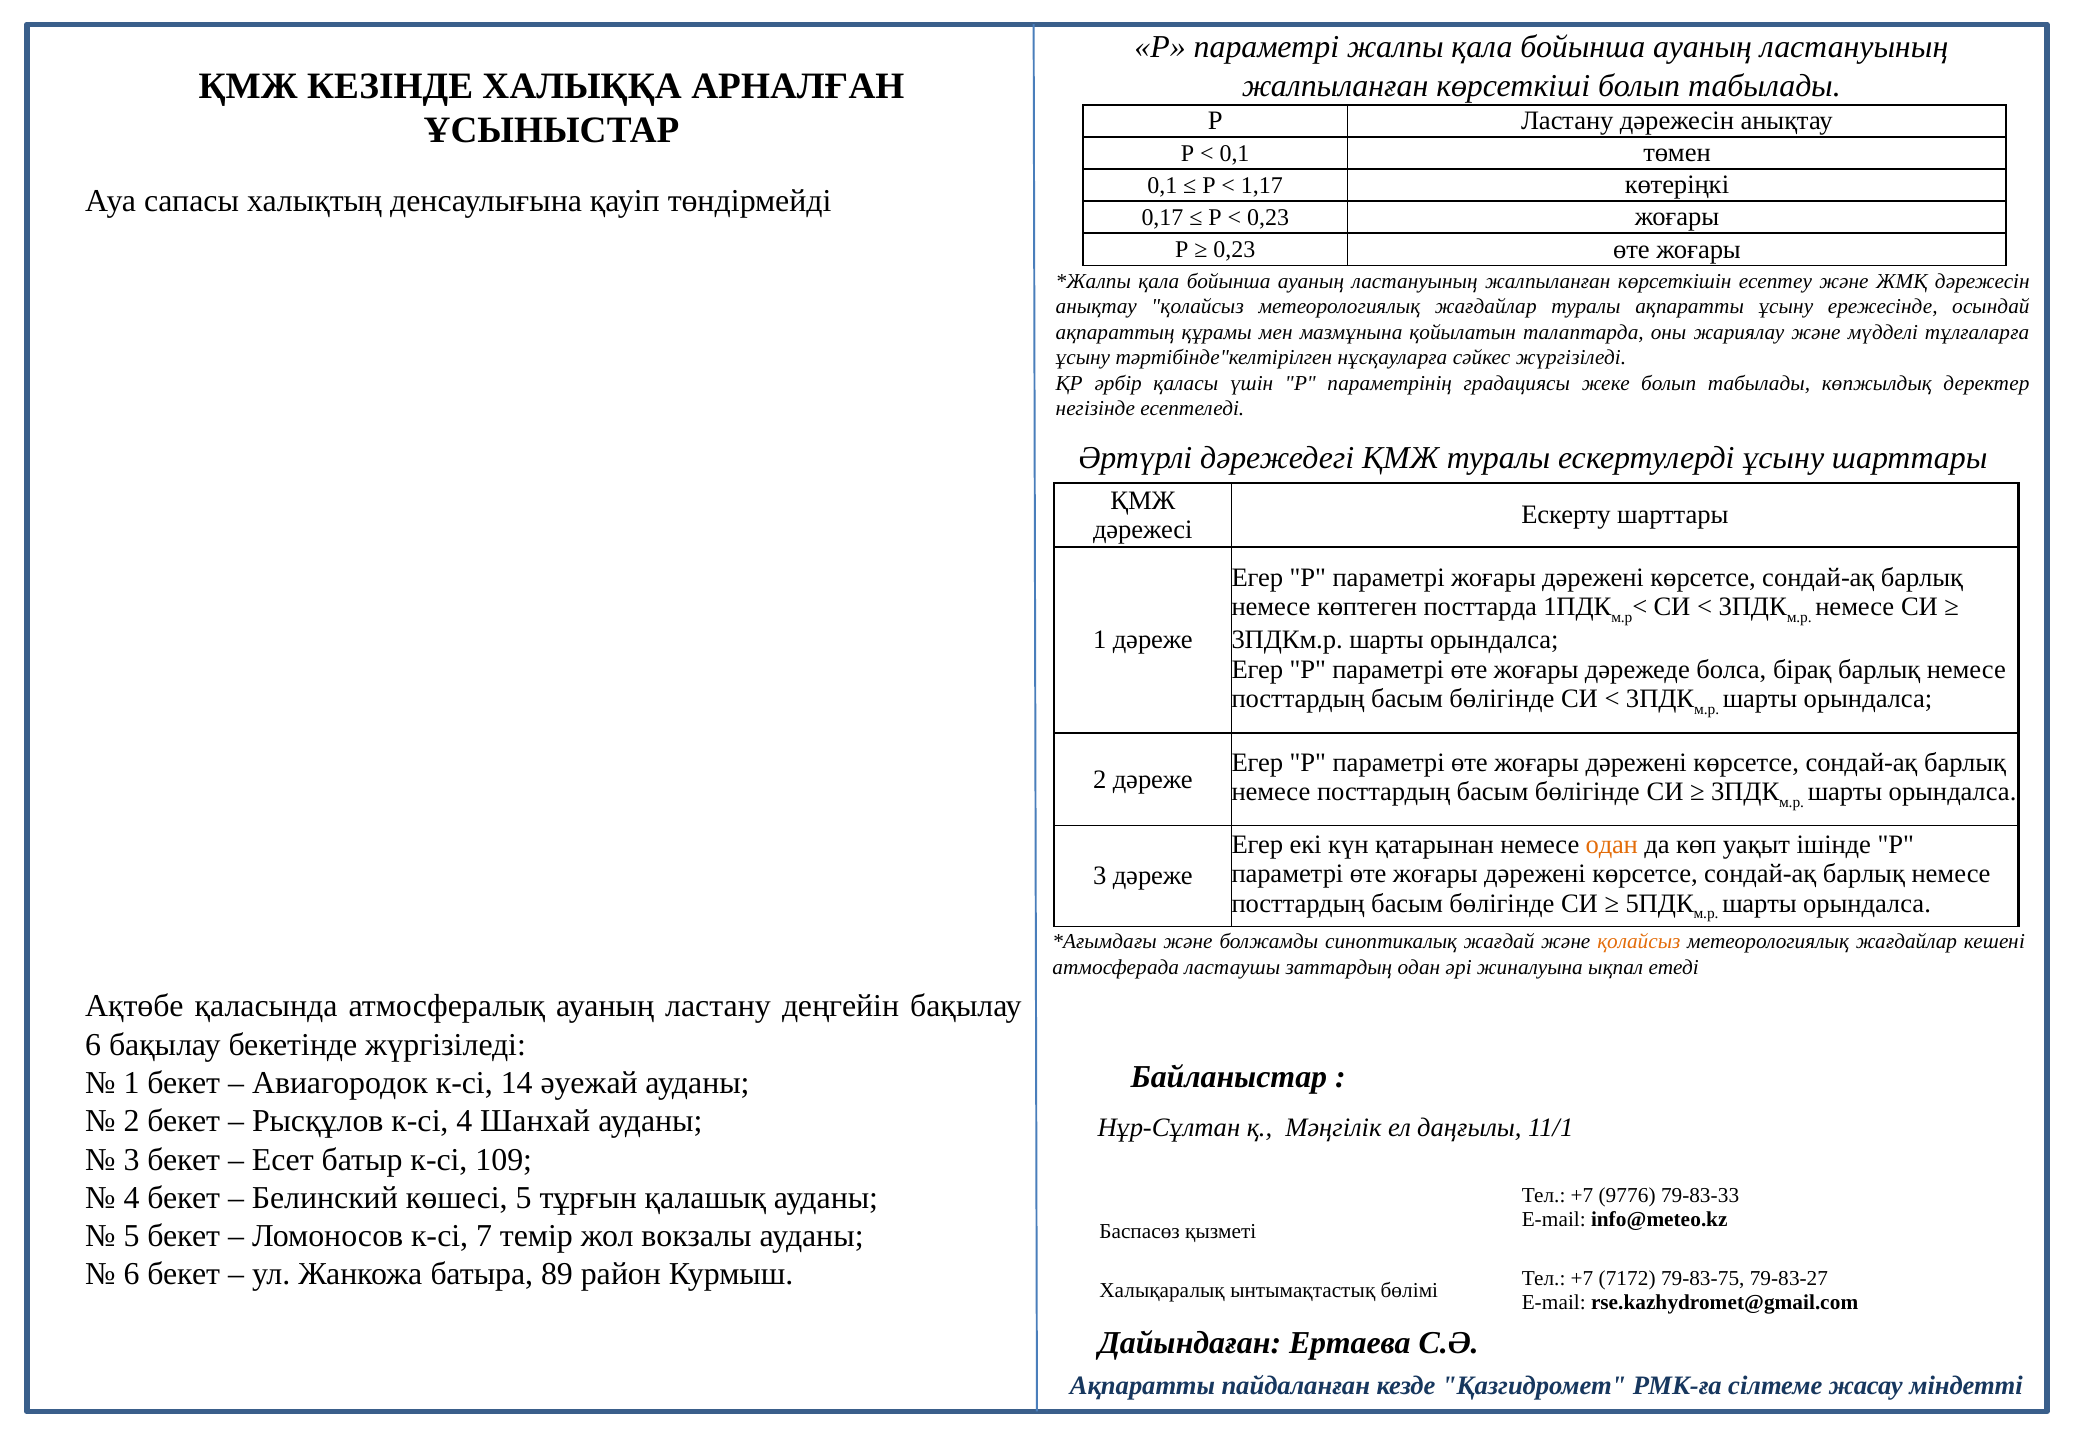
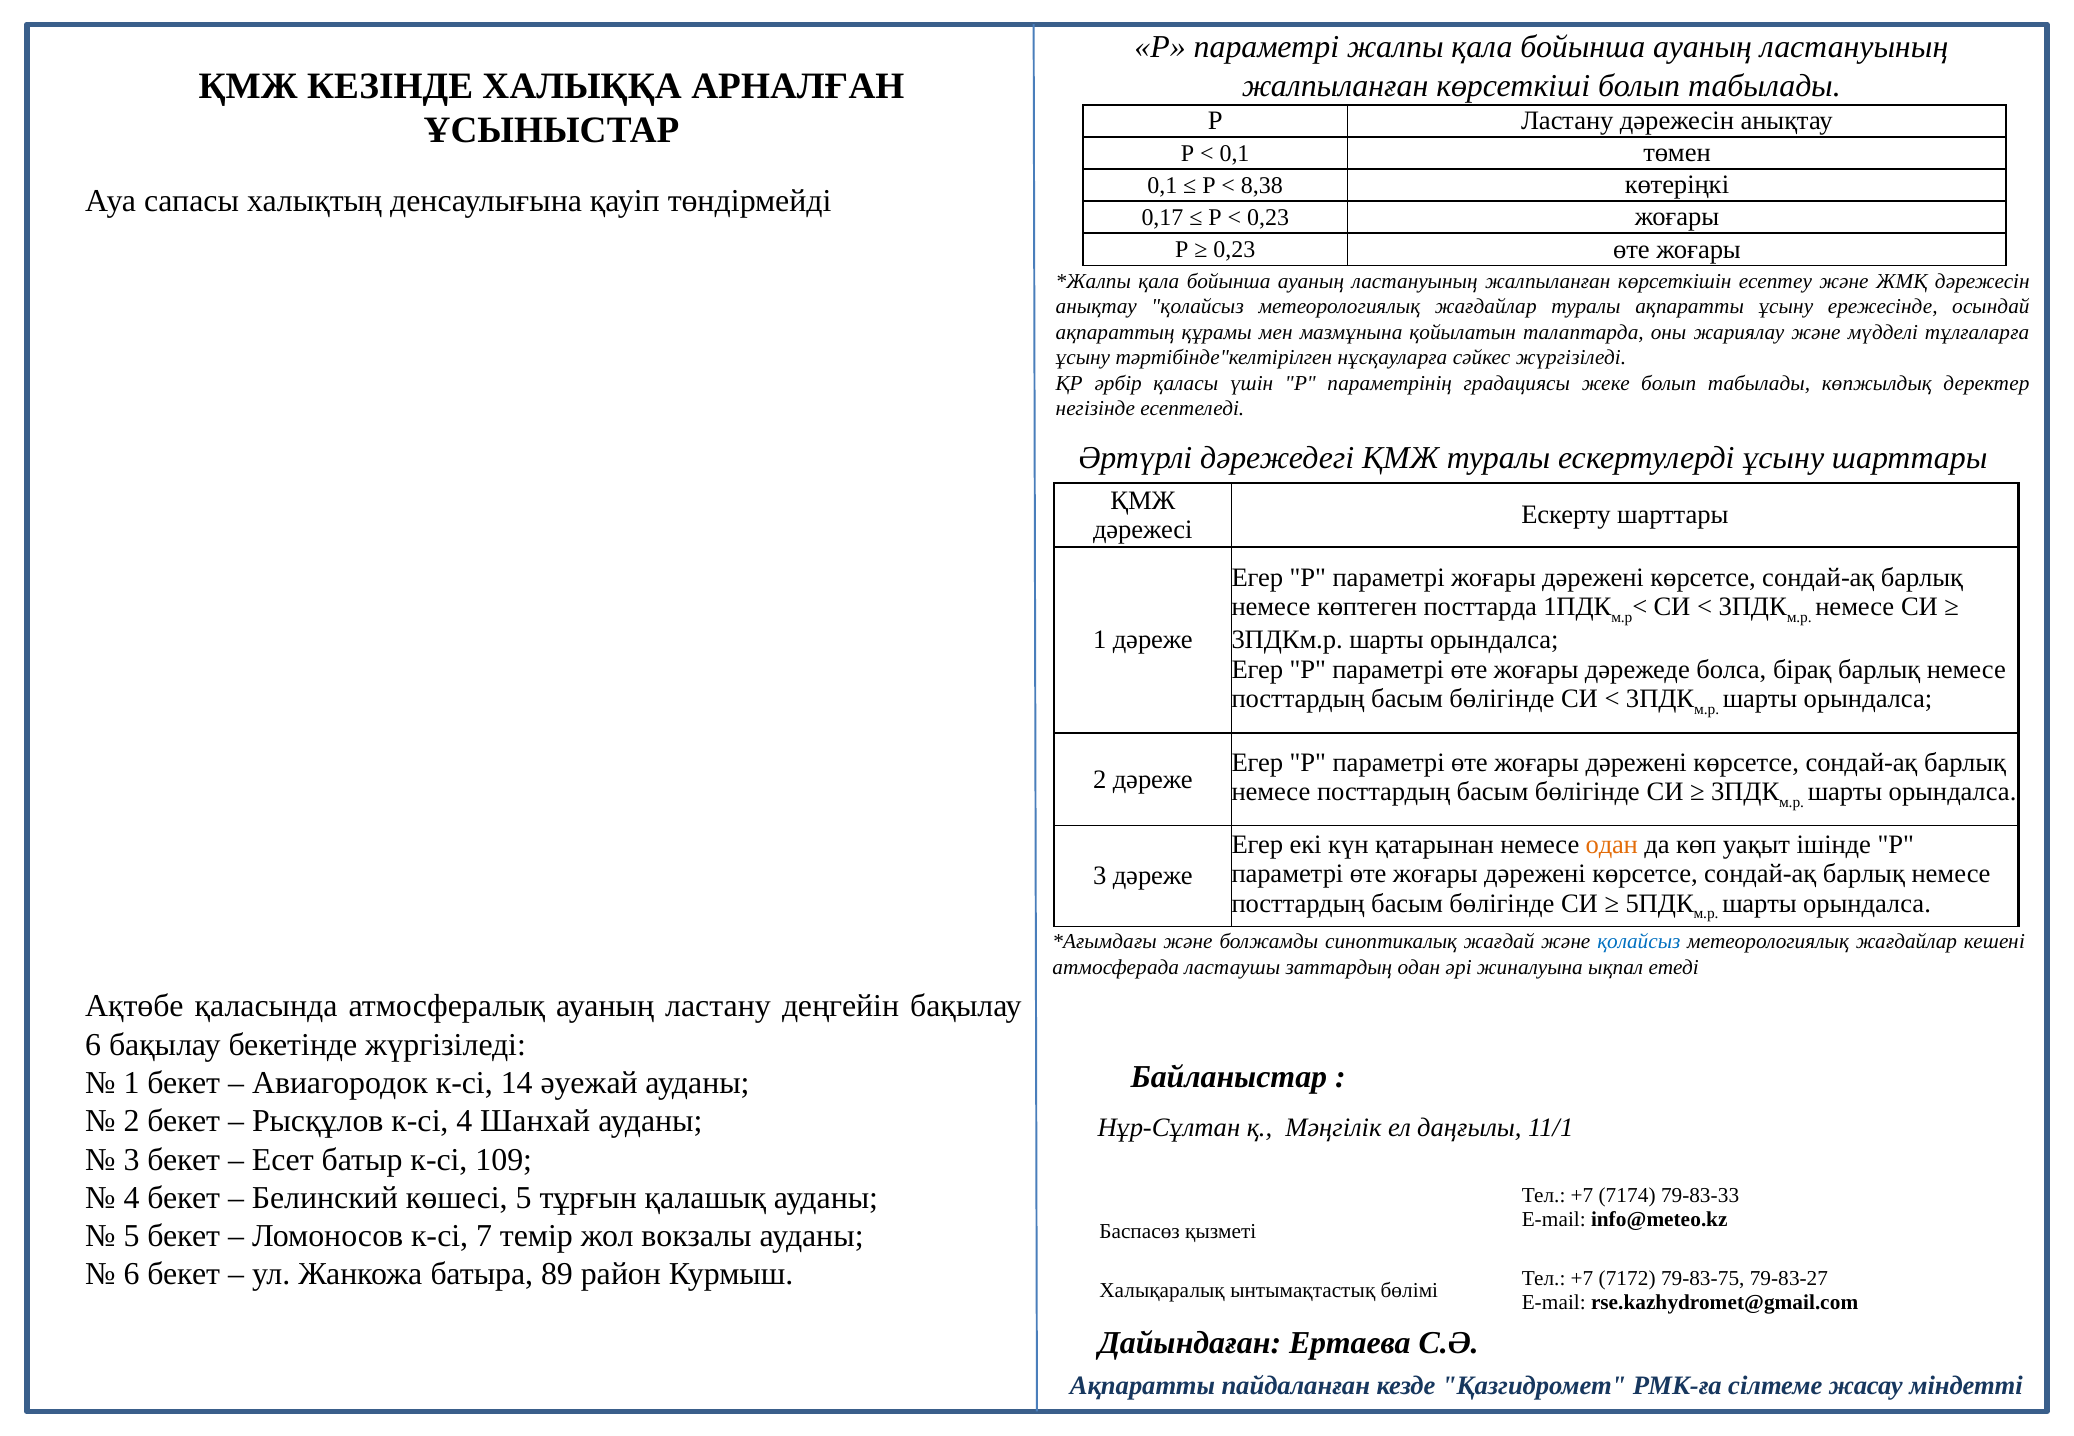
1,17: 1,17 -> 8,38
қолайсыз at (1639, 942) colour: orange -> blue
9776: 9776 -> 7174
